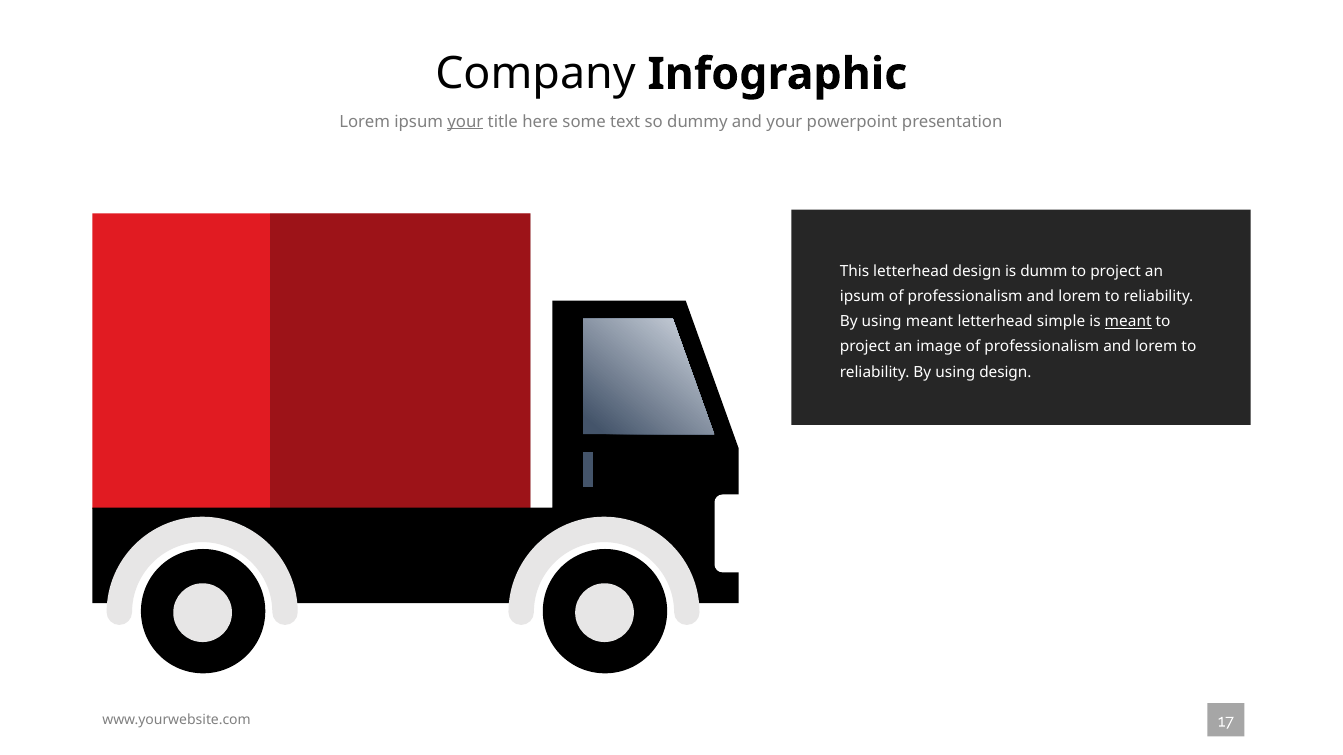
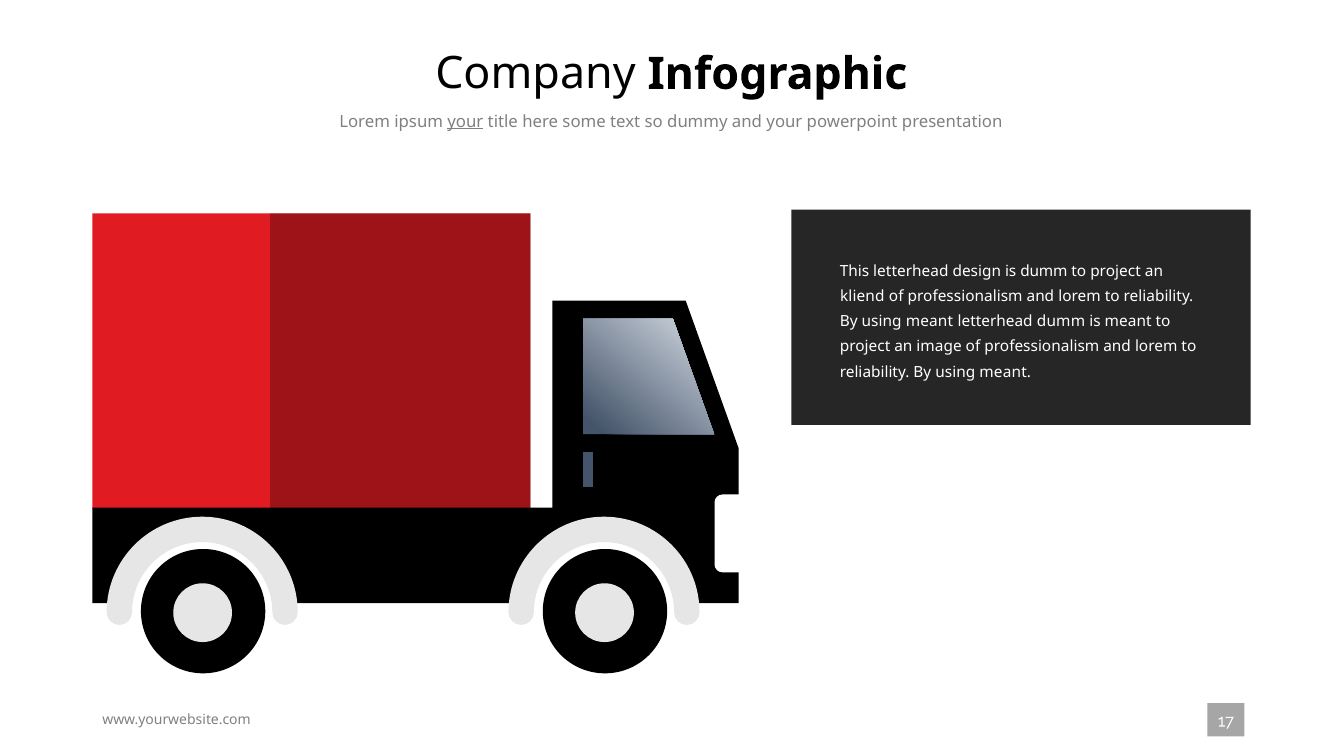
ipsum at (862, 297): ipsum -> kliend
letterhead simple: simple -> dumm
meant at (1128, 322) underline: present -> none
design at (1005, 372): design -> meant
